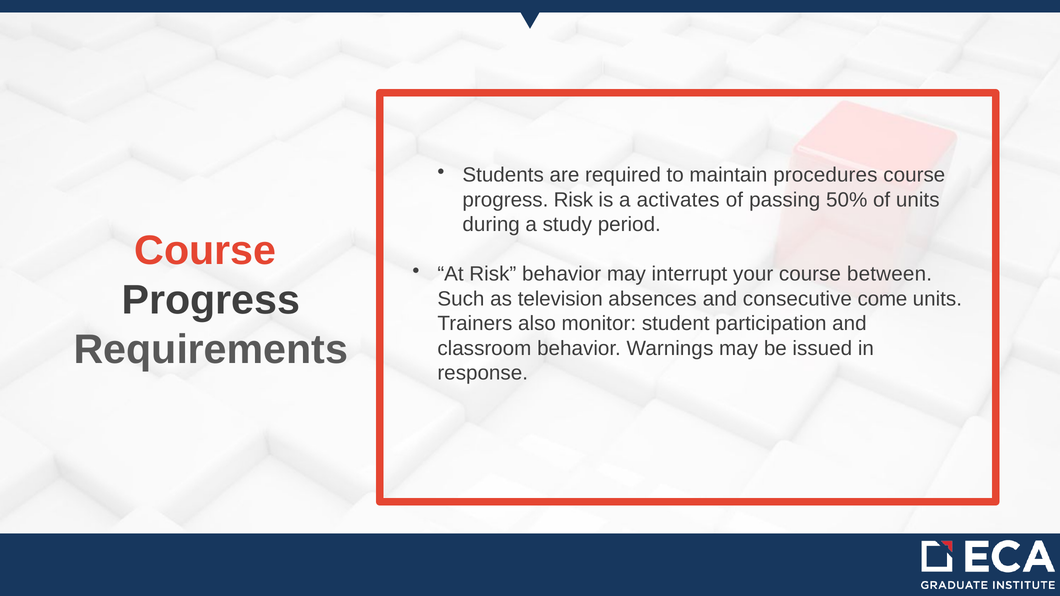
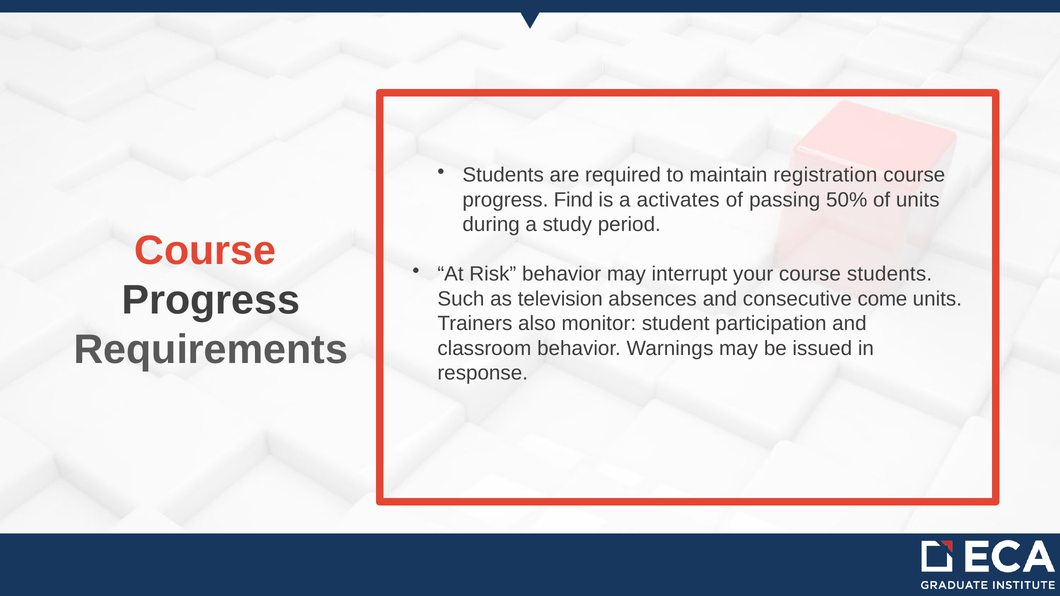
procedures: procedures -> registration
progress Risk: Risk -> Find
course between: between -> students
